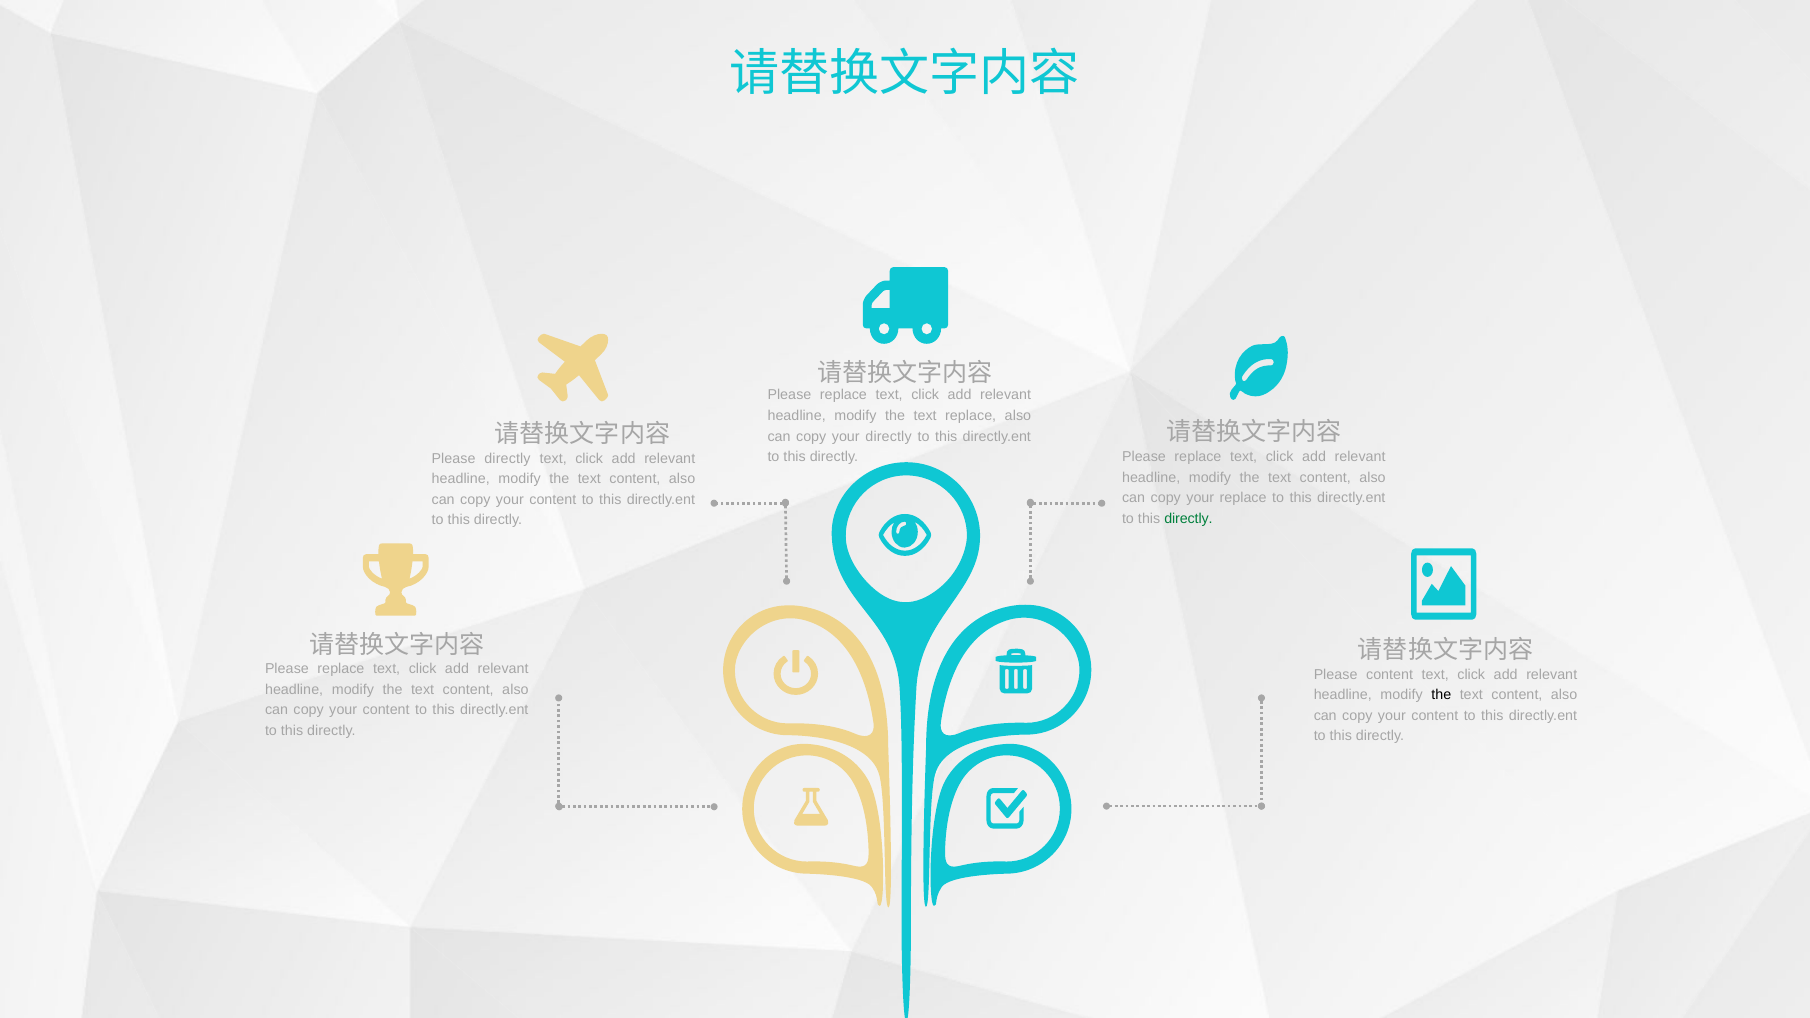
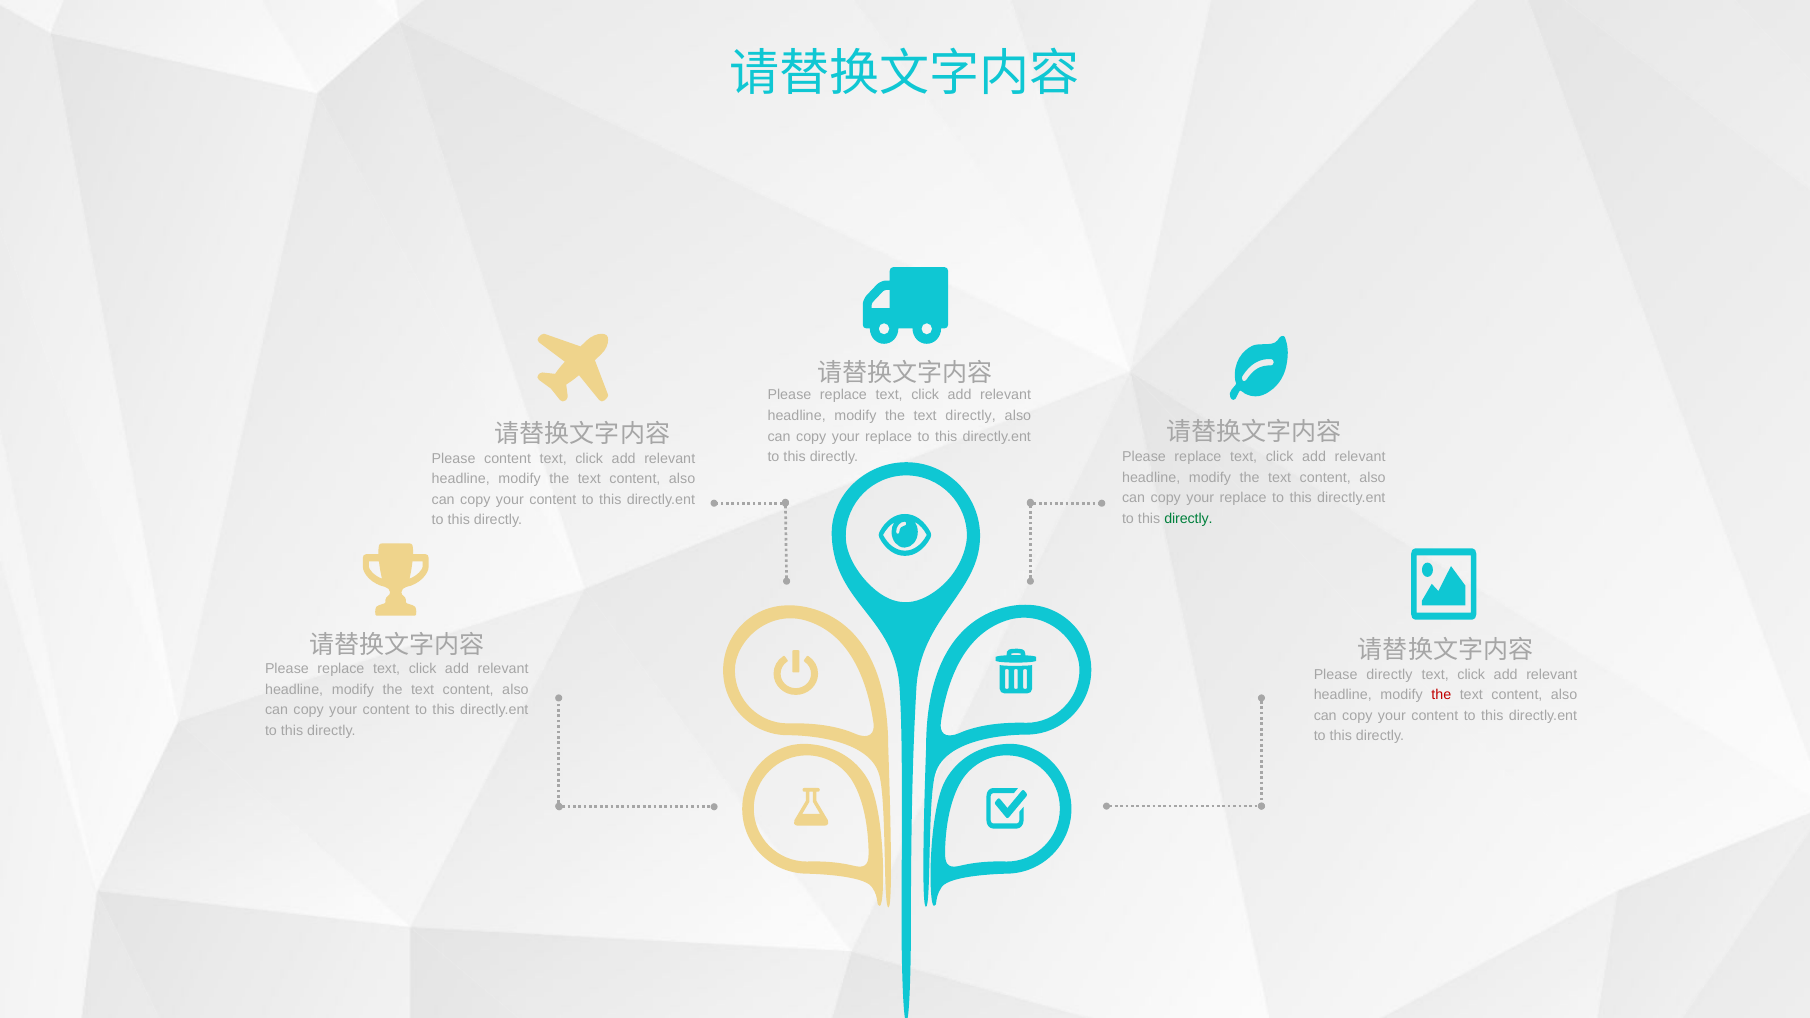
text replace: replace -> directly
directly at (889, 436): directly -> replace
Please directly: directly -> content
Please content: content -> directly
the at (1441, 695) colour: black -> red
